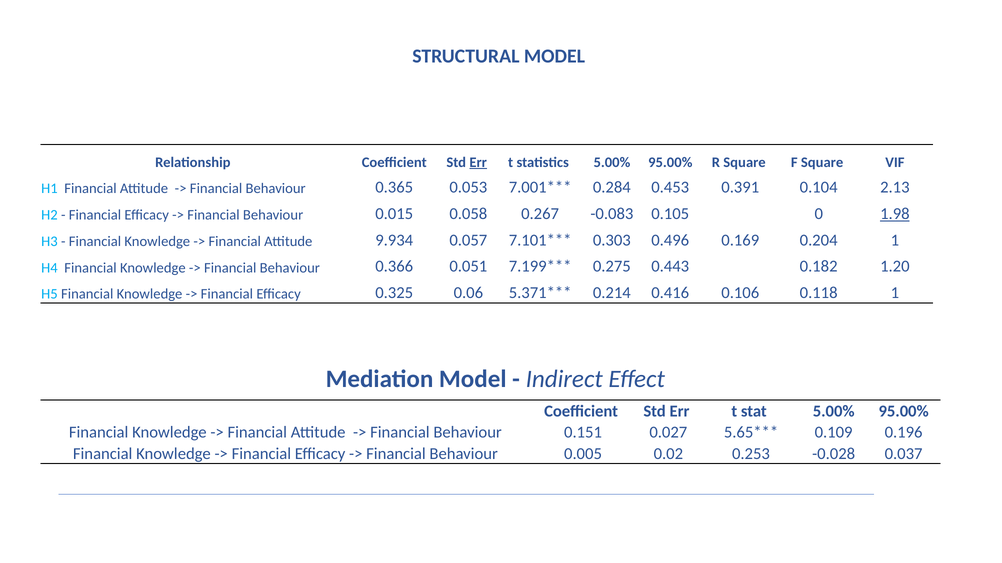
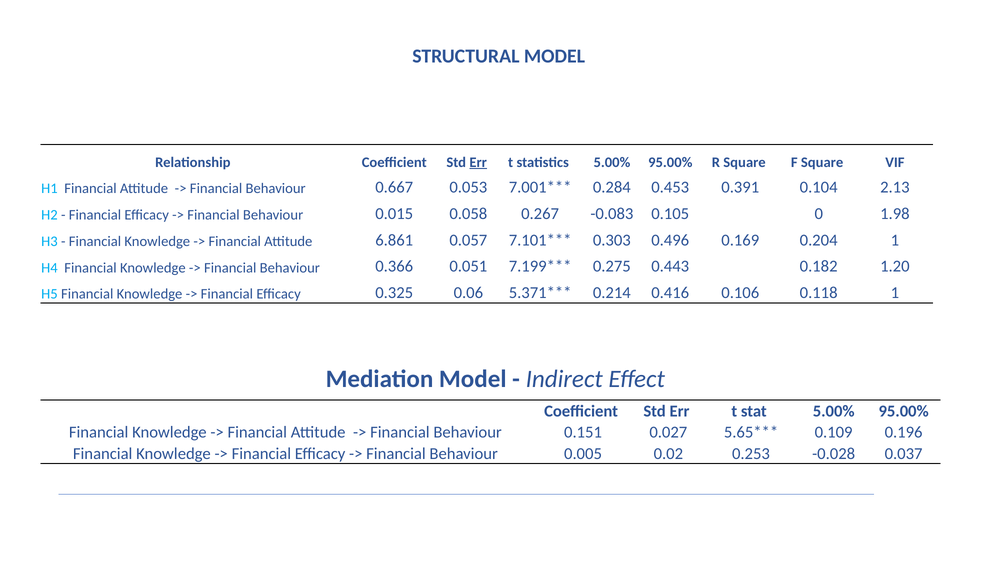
0.365: 0.365 -> 0.667
1.98 underline: present -> none
9.934: 9.934 -> 6.861
